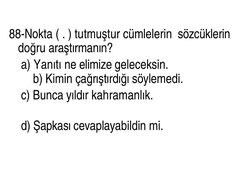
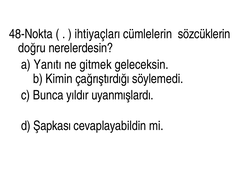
88-Nokta: 88-Nokta -> 48-Nokta
tutmuştur: tutmuştur -> ihtiyaçları
araştırmanın: araştırmanın -> nerelerdesin
elimize: elimize -> gitmek
kahramanlık: kahramanlık -> uyanmışlardı
